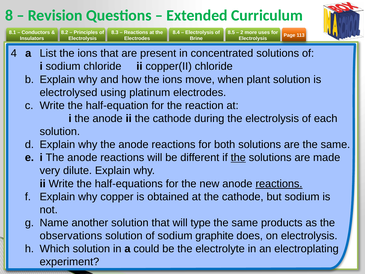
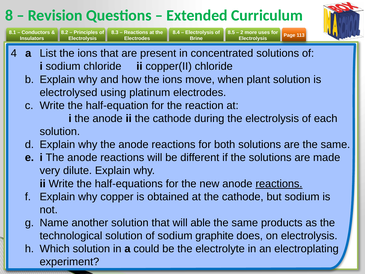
the at (238, 157) underline: present -> none
type: type -> able
observations: observations -> technological
